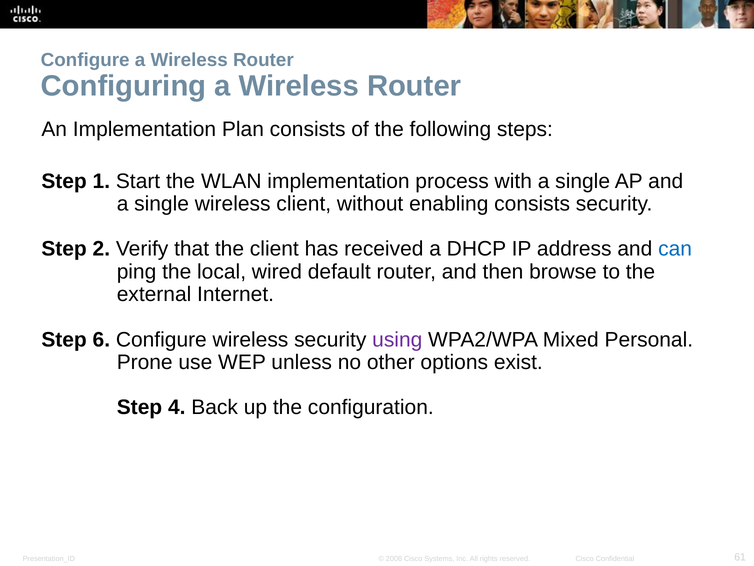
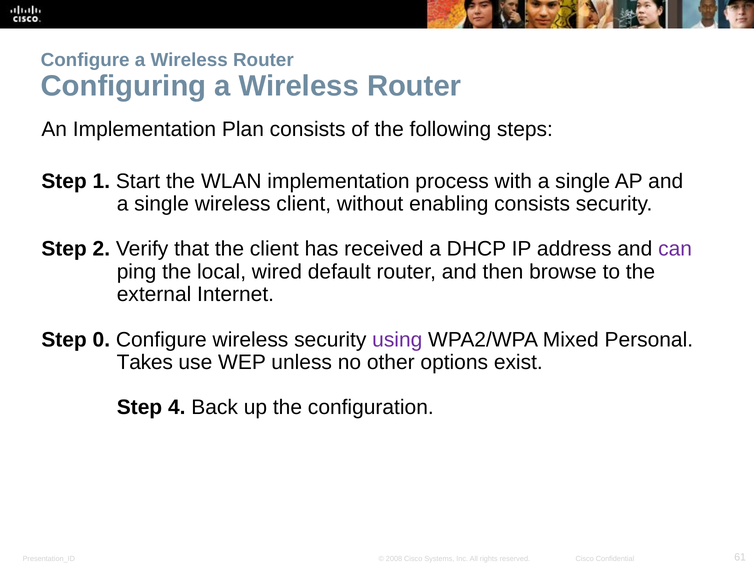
can colour: blue -> purple
6: 6 -> 0
Prone: Prone -> Takes
